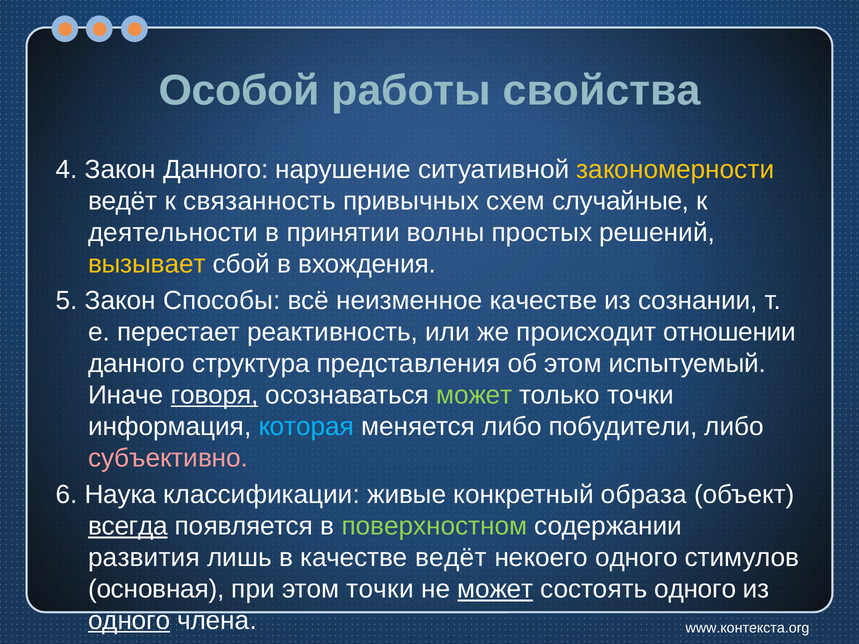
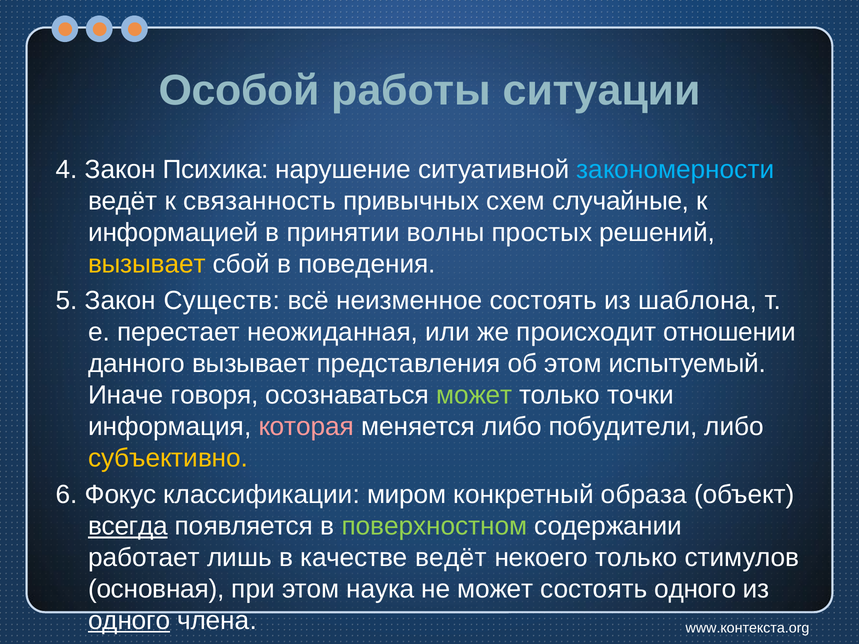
свойства: свойства -> ситуации
Закон Данного: Данного -> Психика
закономерности colour: yellow -> light blue
деятельности: деятельности -> информацией
вхождения: вхождения -> поведения
Способы: Способы -> Существ
неизменное качестве: качестве -> состоять
сознании: сознании -> шаблона
реактивность: реактивность -> неожиданная
данного структура: структура -> вызывает
говоря underline: present -> none
которая colour: light blue -> pink
субъективно colour: pink -> yellow
Наука: Наука -> Фокус
живые: живые -> миром
развития: развития -> работает
некоего одного: одного -> только
этом точки: точки -> наука
может at (495, 589) underline: present -> none
